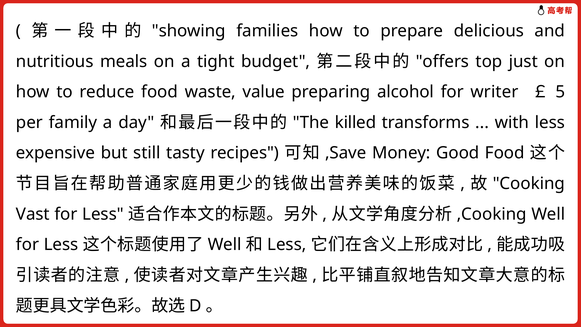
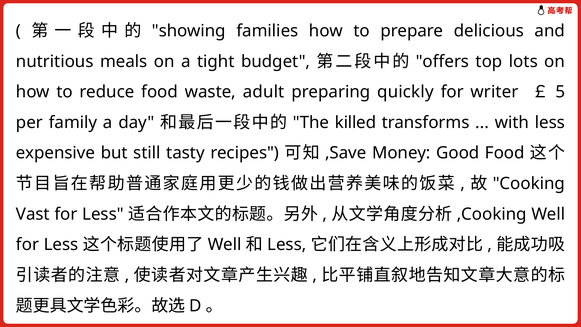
just: just -> lots
value: value -> adult
alcohol: alcohol -> quickly
